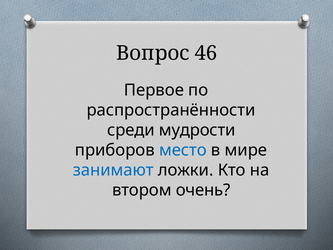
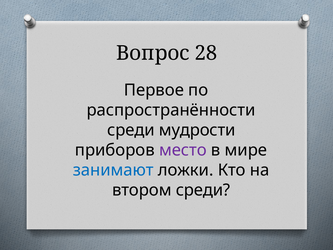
46: 46 -> 28
место colour: blue -> purple
втором очень: очень -> среди
